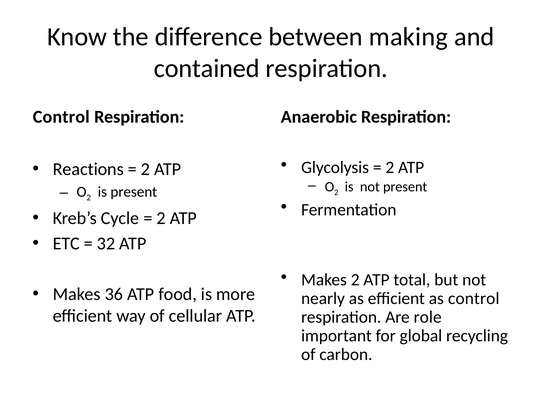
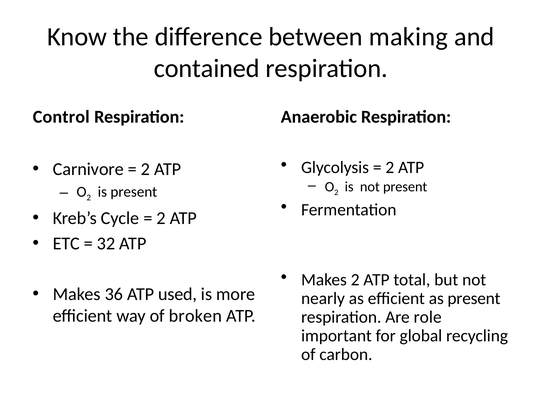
Reactions: Reactions -> Carnivore
food: food -> used
as control: control -> present
cellular: cellular -> broken
